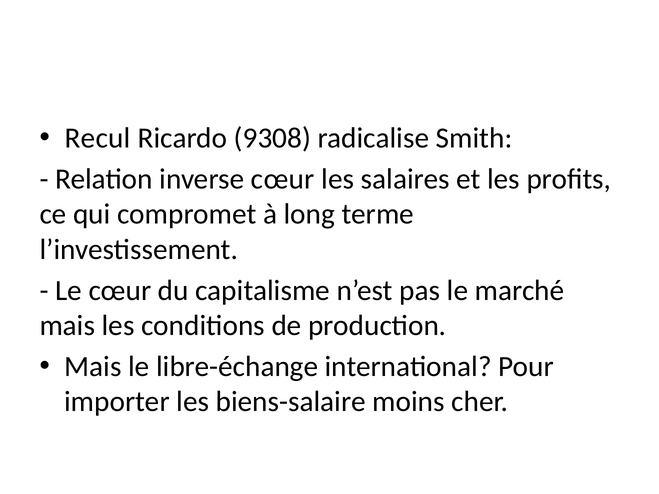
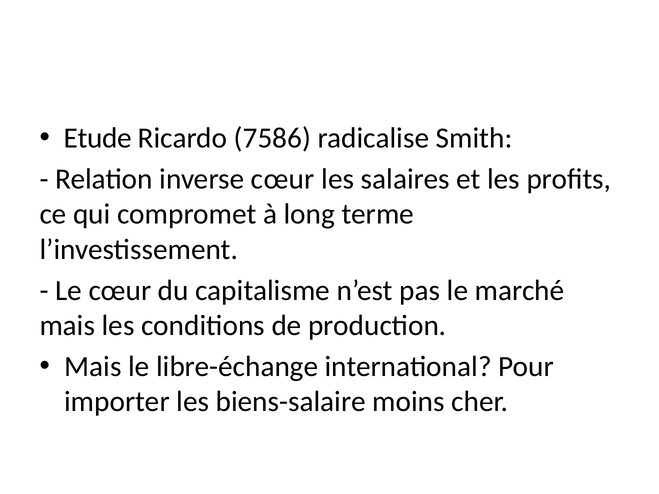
Recul: Recul -> Etude
9308: 9308 -> 7586
